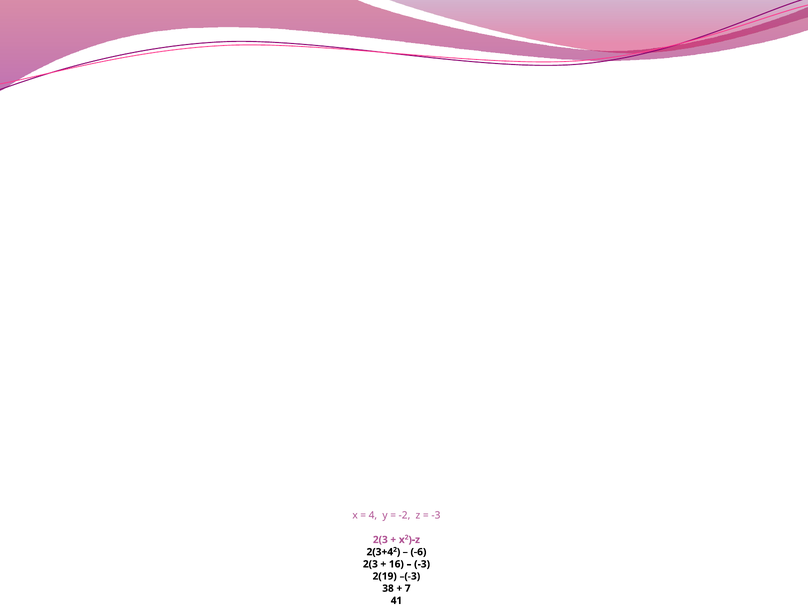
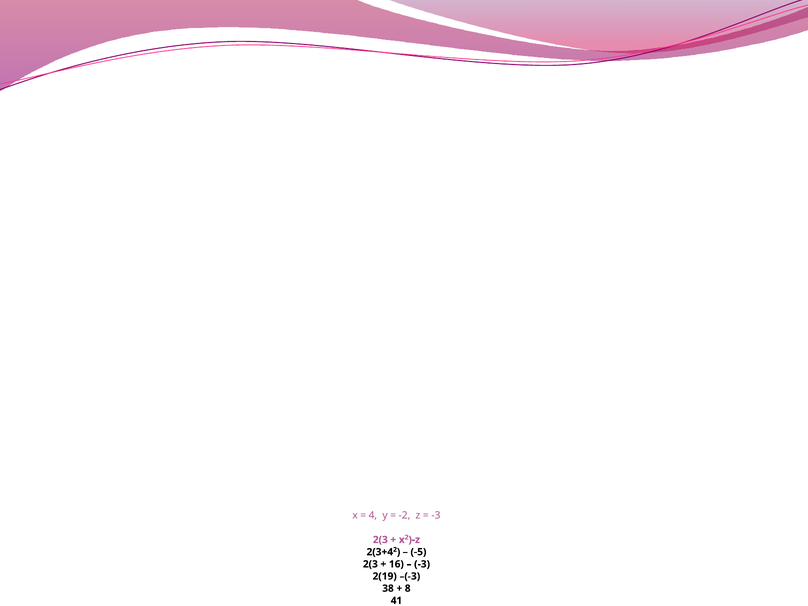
-6: -6 -> -5
7: 7 -> 8
